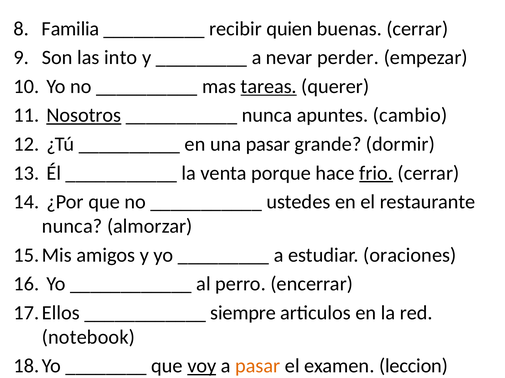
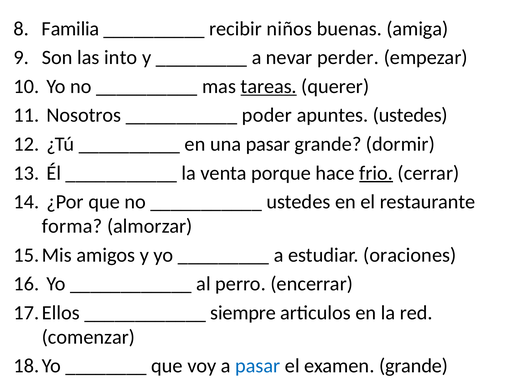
quien: quien -> niños
buenas cerrar: cerrar -> amiga
Nosotros underline: present -> none
nunca at (267, 116): nunca -> poder
apuntes cambio: cambio -> ustedes
nunca at (72, 227): nunca -> forma
notebook: notebook -> comenzar
voy underline: present -> none
pasar at (258, 367) colour: orange -> blue
examen leccion: leccion -> grande
